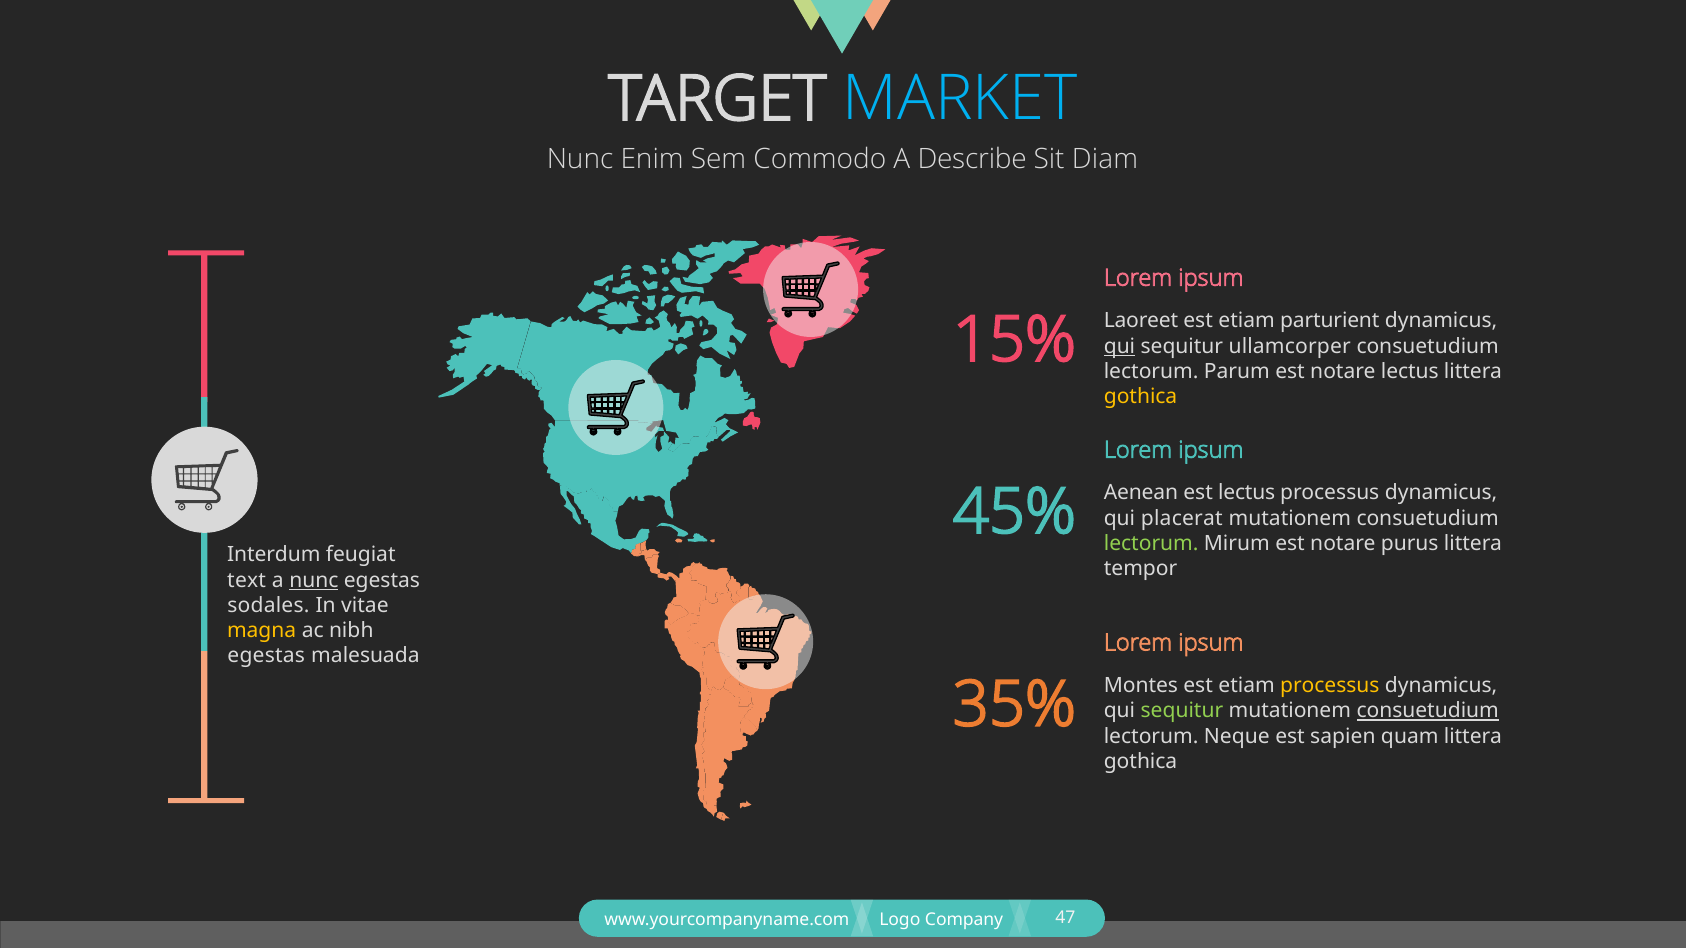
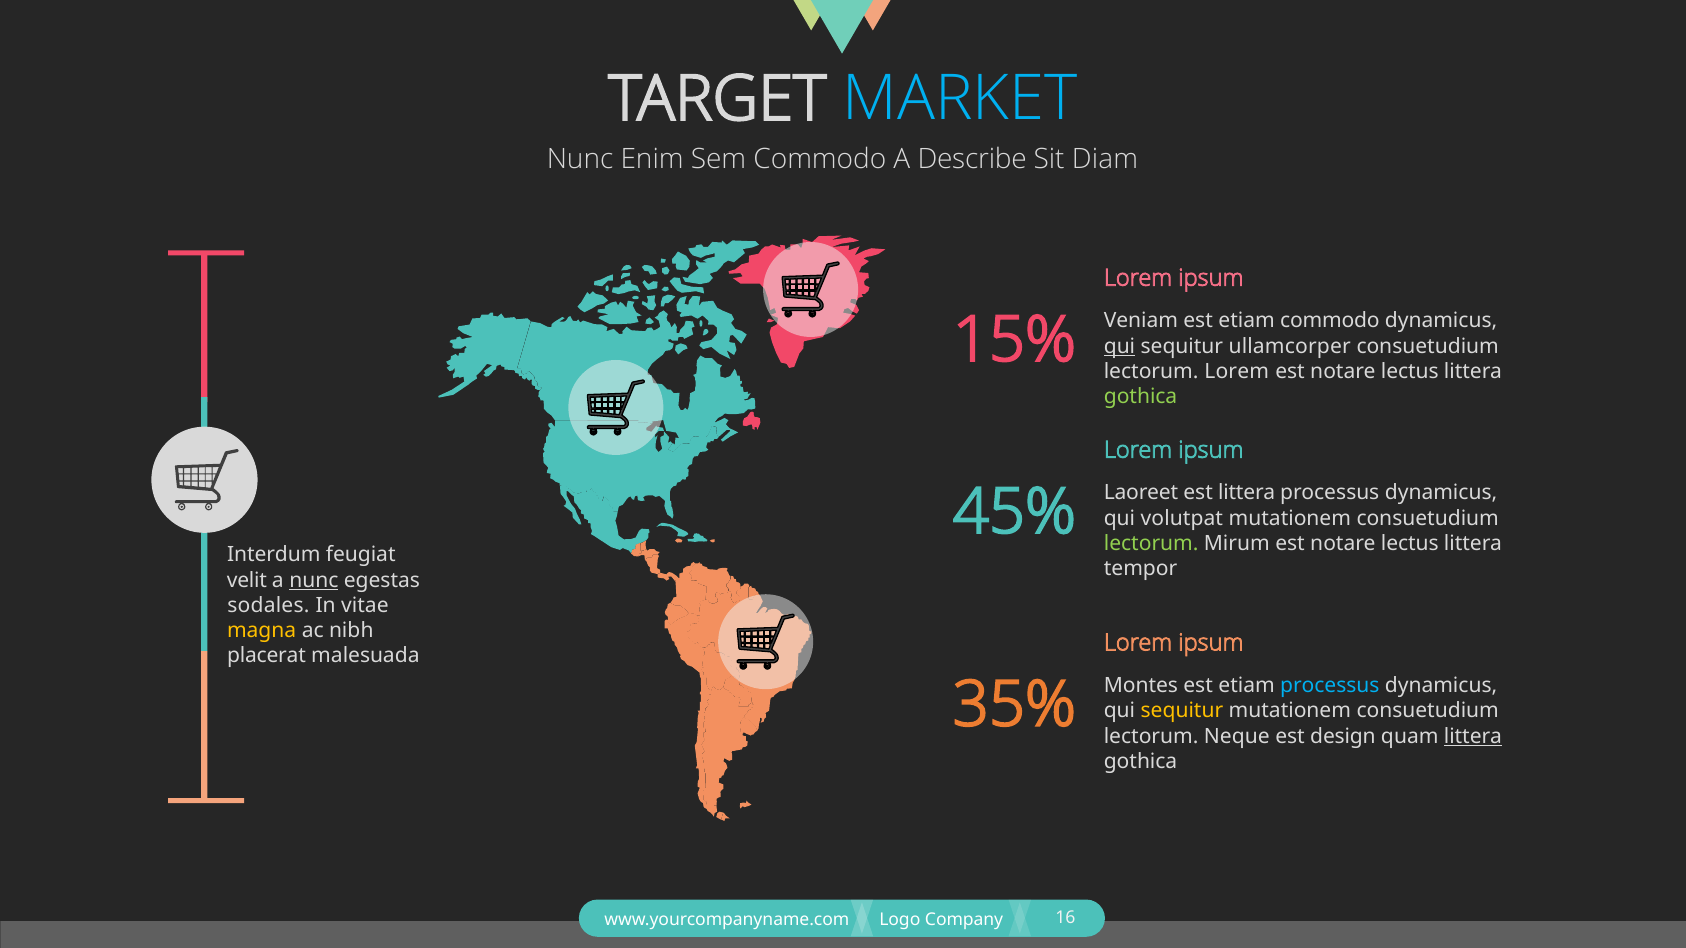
Laoreet: Laoreet -> Veniam
etiam parturient: parturient -> commodo
lectorum Parum: Parum -> Lorem
gothica at (1141, 397) colour: yellow -> light green
Aenean: Aenean -> Laoreet
est lectus: lectus -> littera
placerat: placerat -> volutpat
Mirum est notare purus: purus -> lectus
text: text -> velit
egestas at (266, 656): egestas -> placerat
processus at (1330, 686) colour: yellow -> light blue
sequitur at (1182, 711) colour: light green -> yellow
consuetudium at (1428, 711) underline: present -> none
sapien: sapien -> design
littera at (1473, 737) underline: none -> present
47: 47 -> 16
